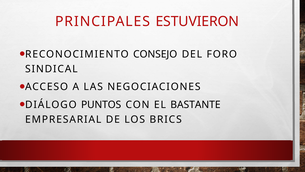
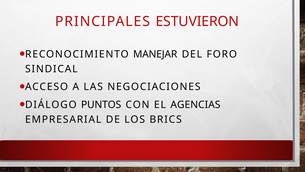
CONSEJO: CONSEJO -> MANEJAR
BASTANTE: BASTANTE -> AGENCIAS
